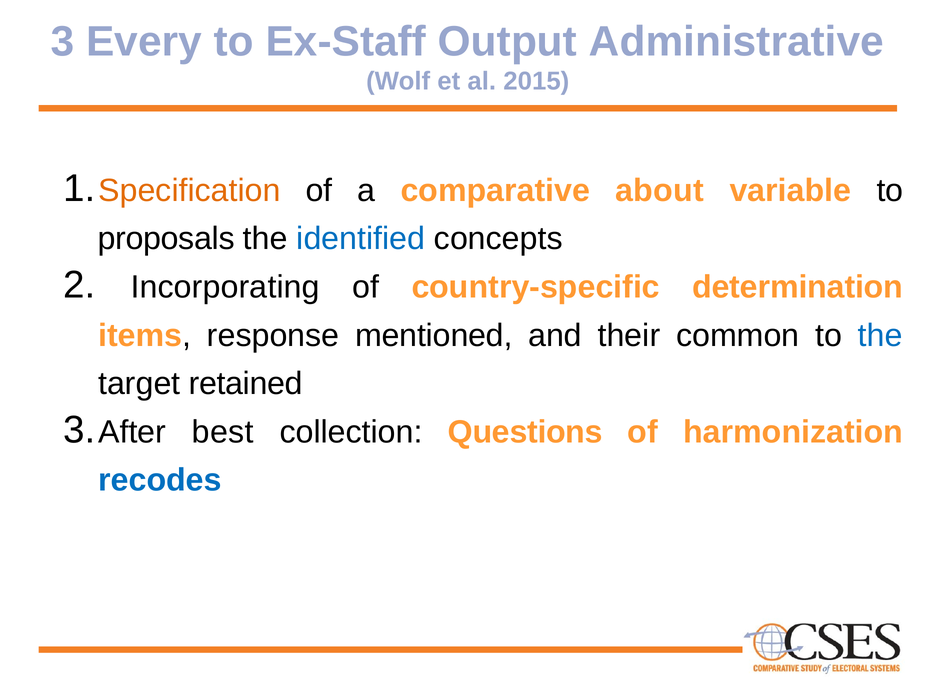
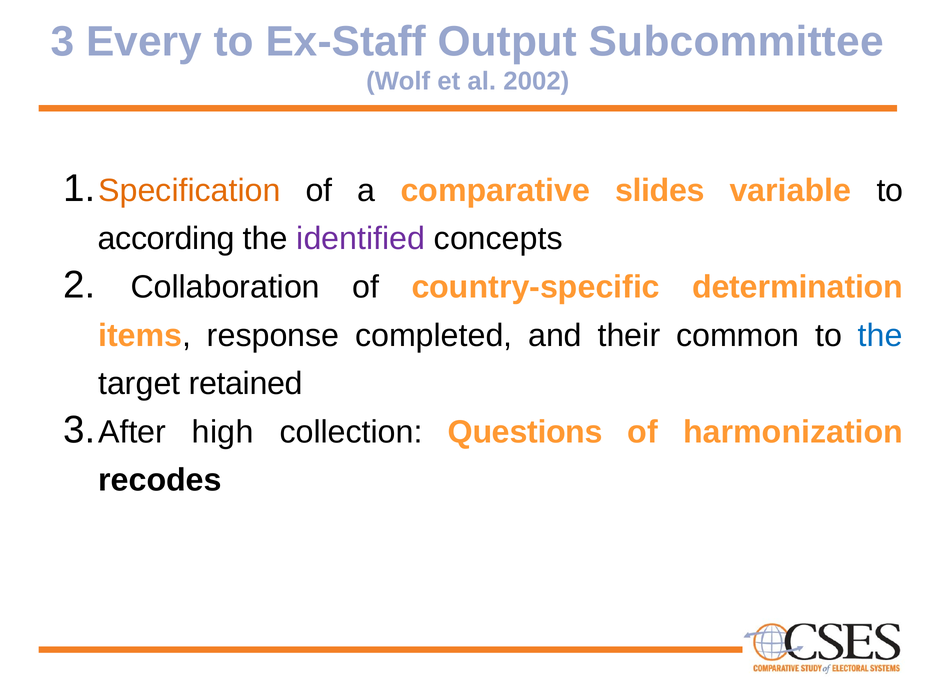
Administrative: Administrative -> Subcommittee
2015: 2015 -> 2002
about: about -> slides
proposals: proposals -> according
identified colour: blue -> purple
Incorporating: Incorporating -> Collaboration
mentioned: mentioned -> completed
best: best -> high
recodes colour: blue -> black
